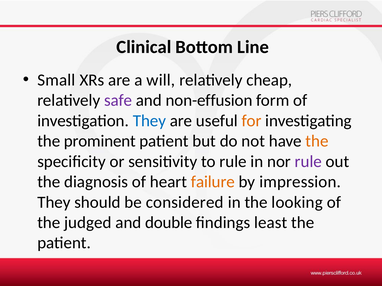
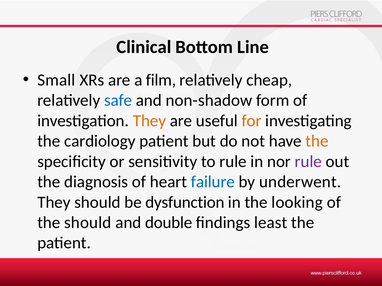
will: will -> film
safe colour: purple -> blue
non-effusion: non-effusion -> non-shadow
They at (149, 121) colour: blue -> orange
prominent: prominent -> cardiology
failure colour: orange -> blue
impression: impression -> underwent
considered: considered -> dysfunction
the judged: judged -> should
